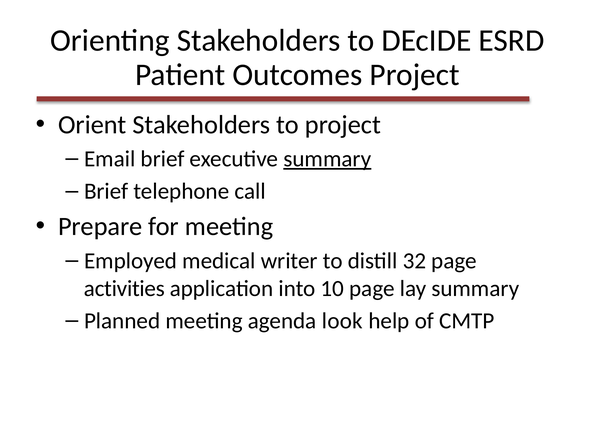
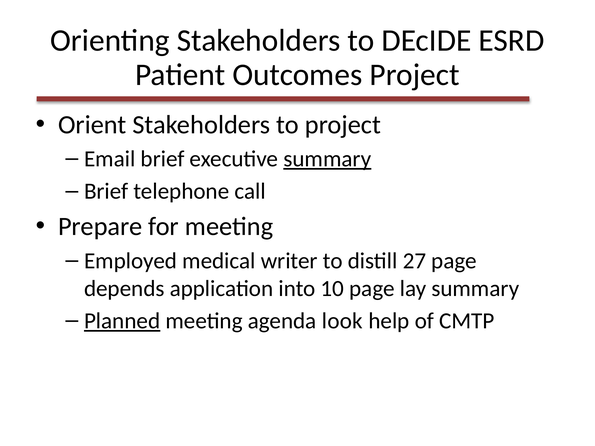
32: 32 -> 27
activities: activities -> depends
Planned underline: none -> present
